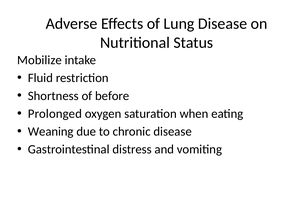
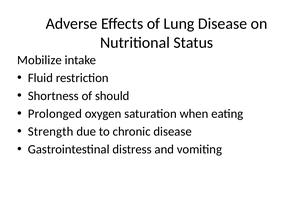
before: before -> should
Weaning: Weaning -> Strength
